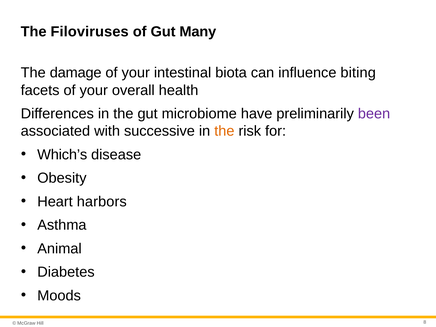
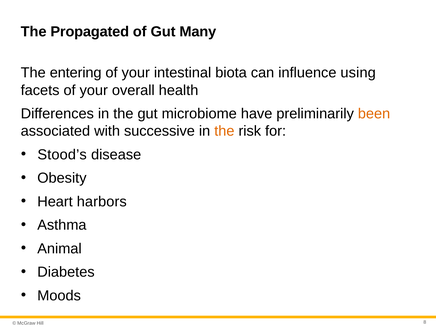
Filoviruses: Filoviruses -> Propagated
damage: damage -> entering
biting: biting -> using
been colour: purple -> orange
Which’s: Which’s -> Stood’s
